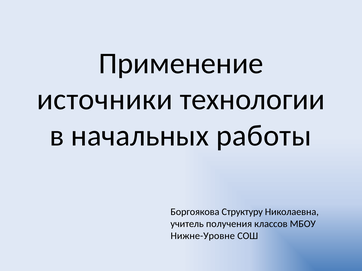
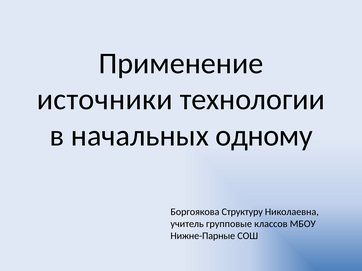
работы: работы -> одному
получения: получения -> групповые
Нижне-Уровне: Нижне-Уровне -> Нижне-Парные
